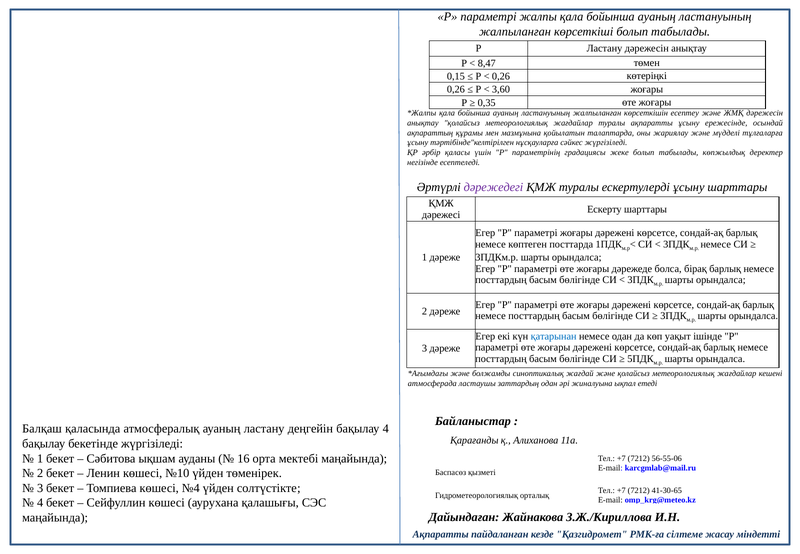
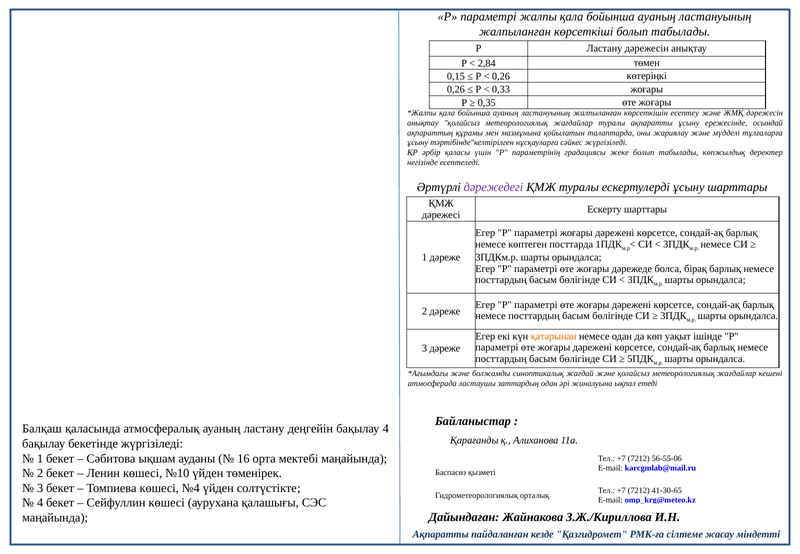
8,47: 8,47 -> 2,84
3,60: 3,60 -> 0,33
қатарынан colour: blue -> orange
